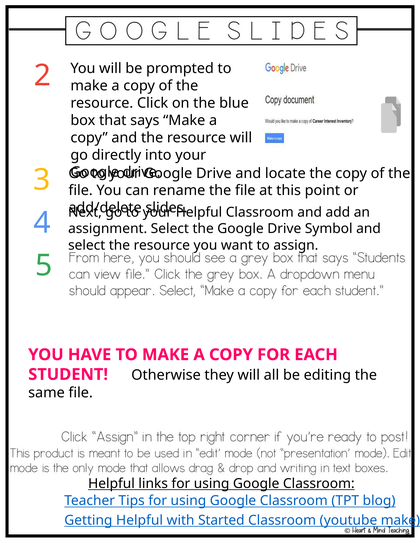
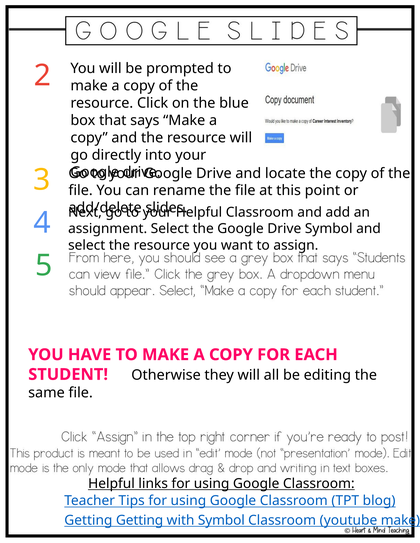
Getting Helpful: Helpful -> Getting
with Started: Started -> Symbol
